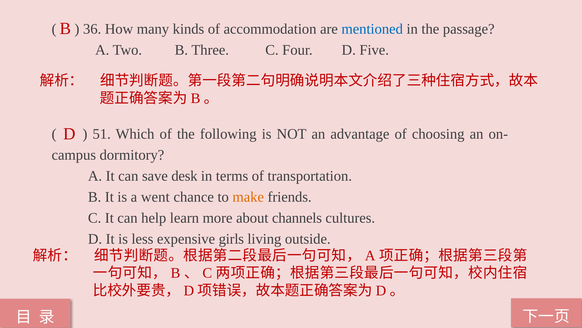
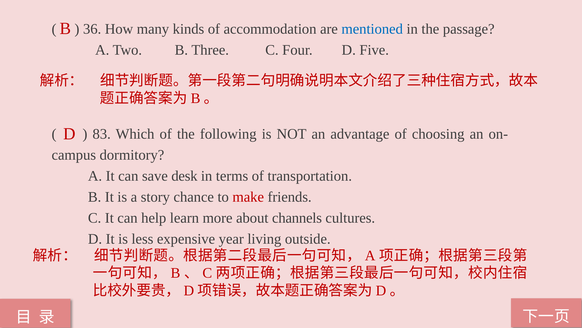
51: 51 -> 83
went: went -> story
make colour: orange -> red
girls: girls -> year
